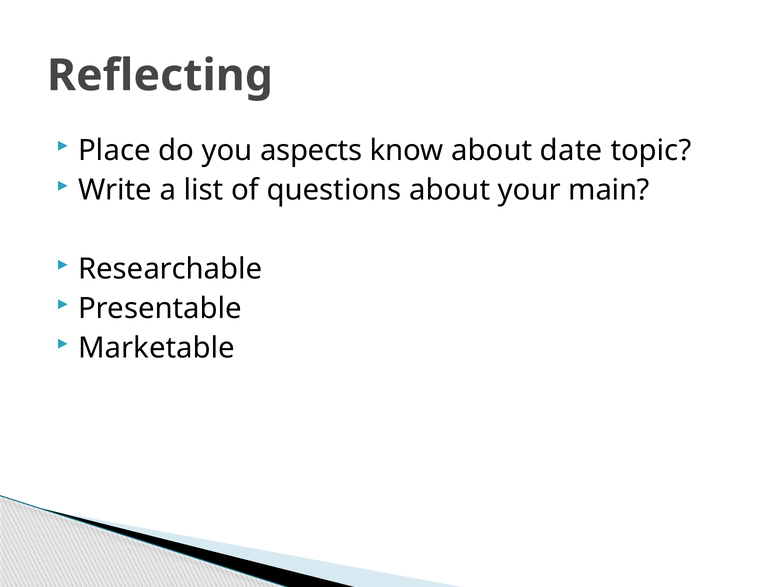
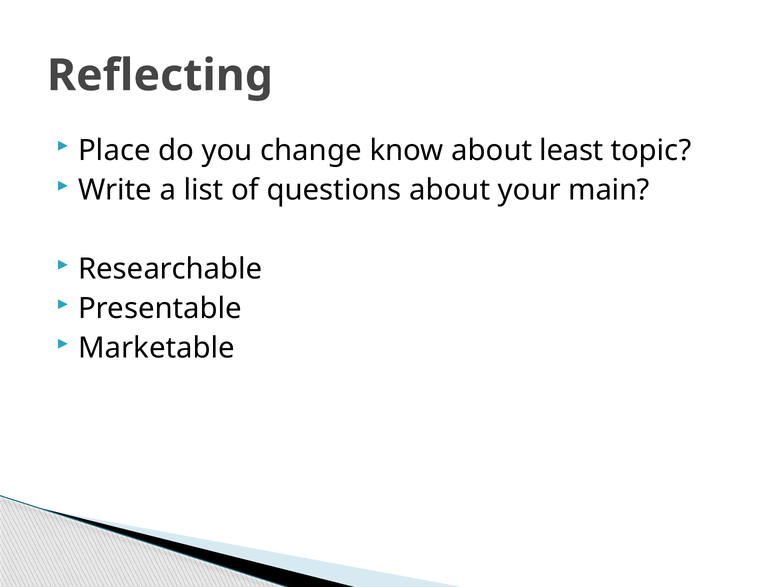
aspects: aspects -> change
date: date -> least
